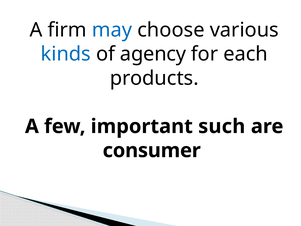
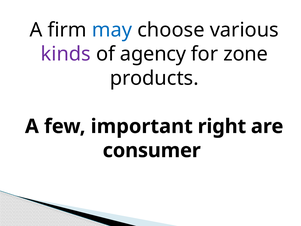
kinds colour: blue -> purple
each: each -> zone
such: such -> right
